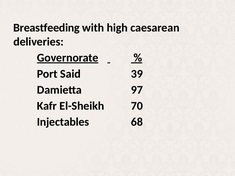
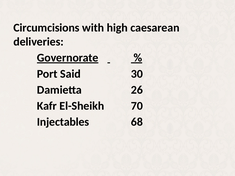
Breastfeeding: Breastfeeding -> Circumcisions
39: 39 -> 30
97: 97 -> 26
